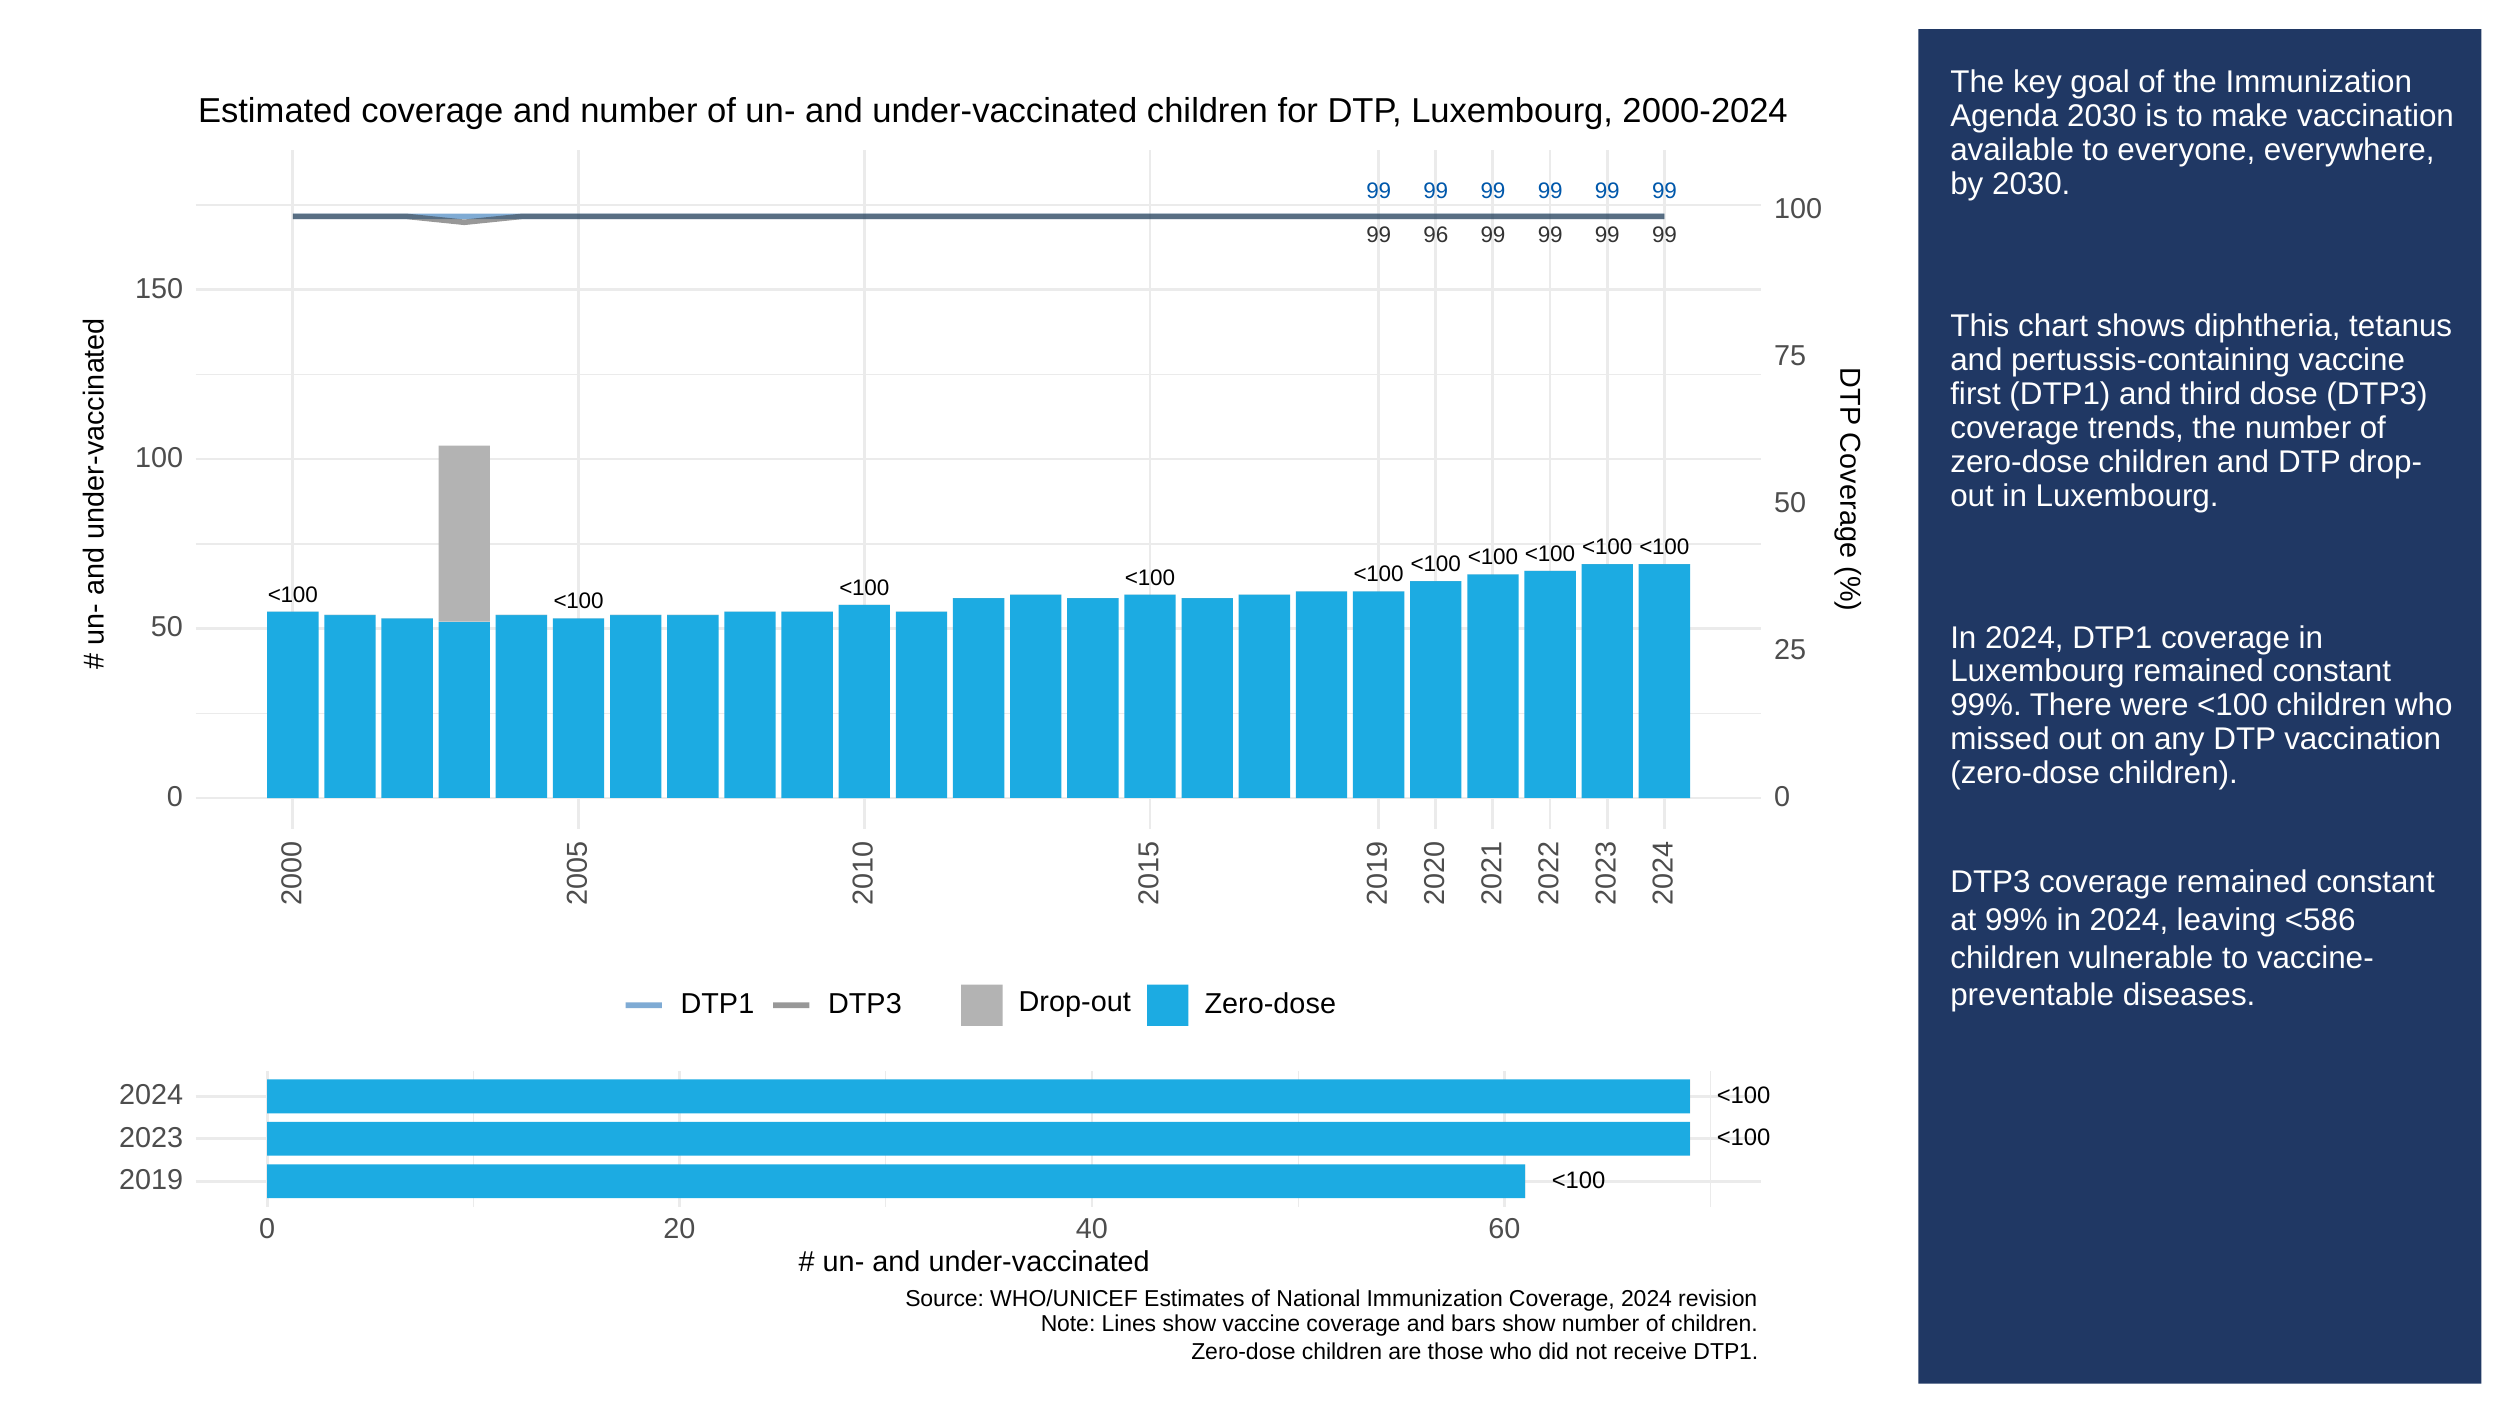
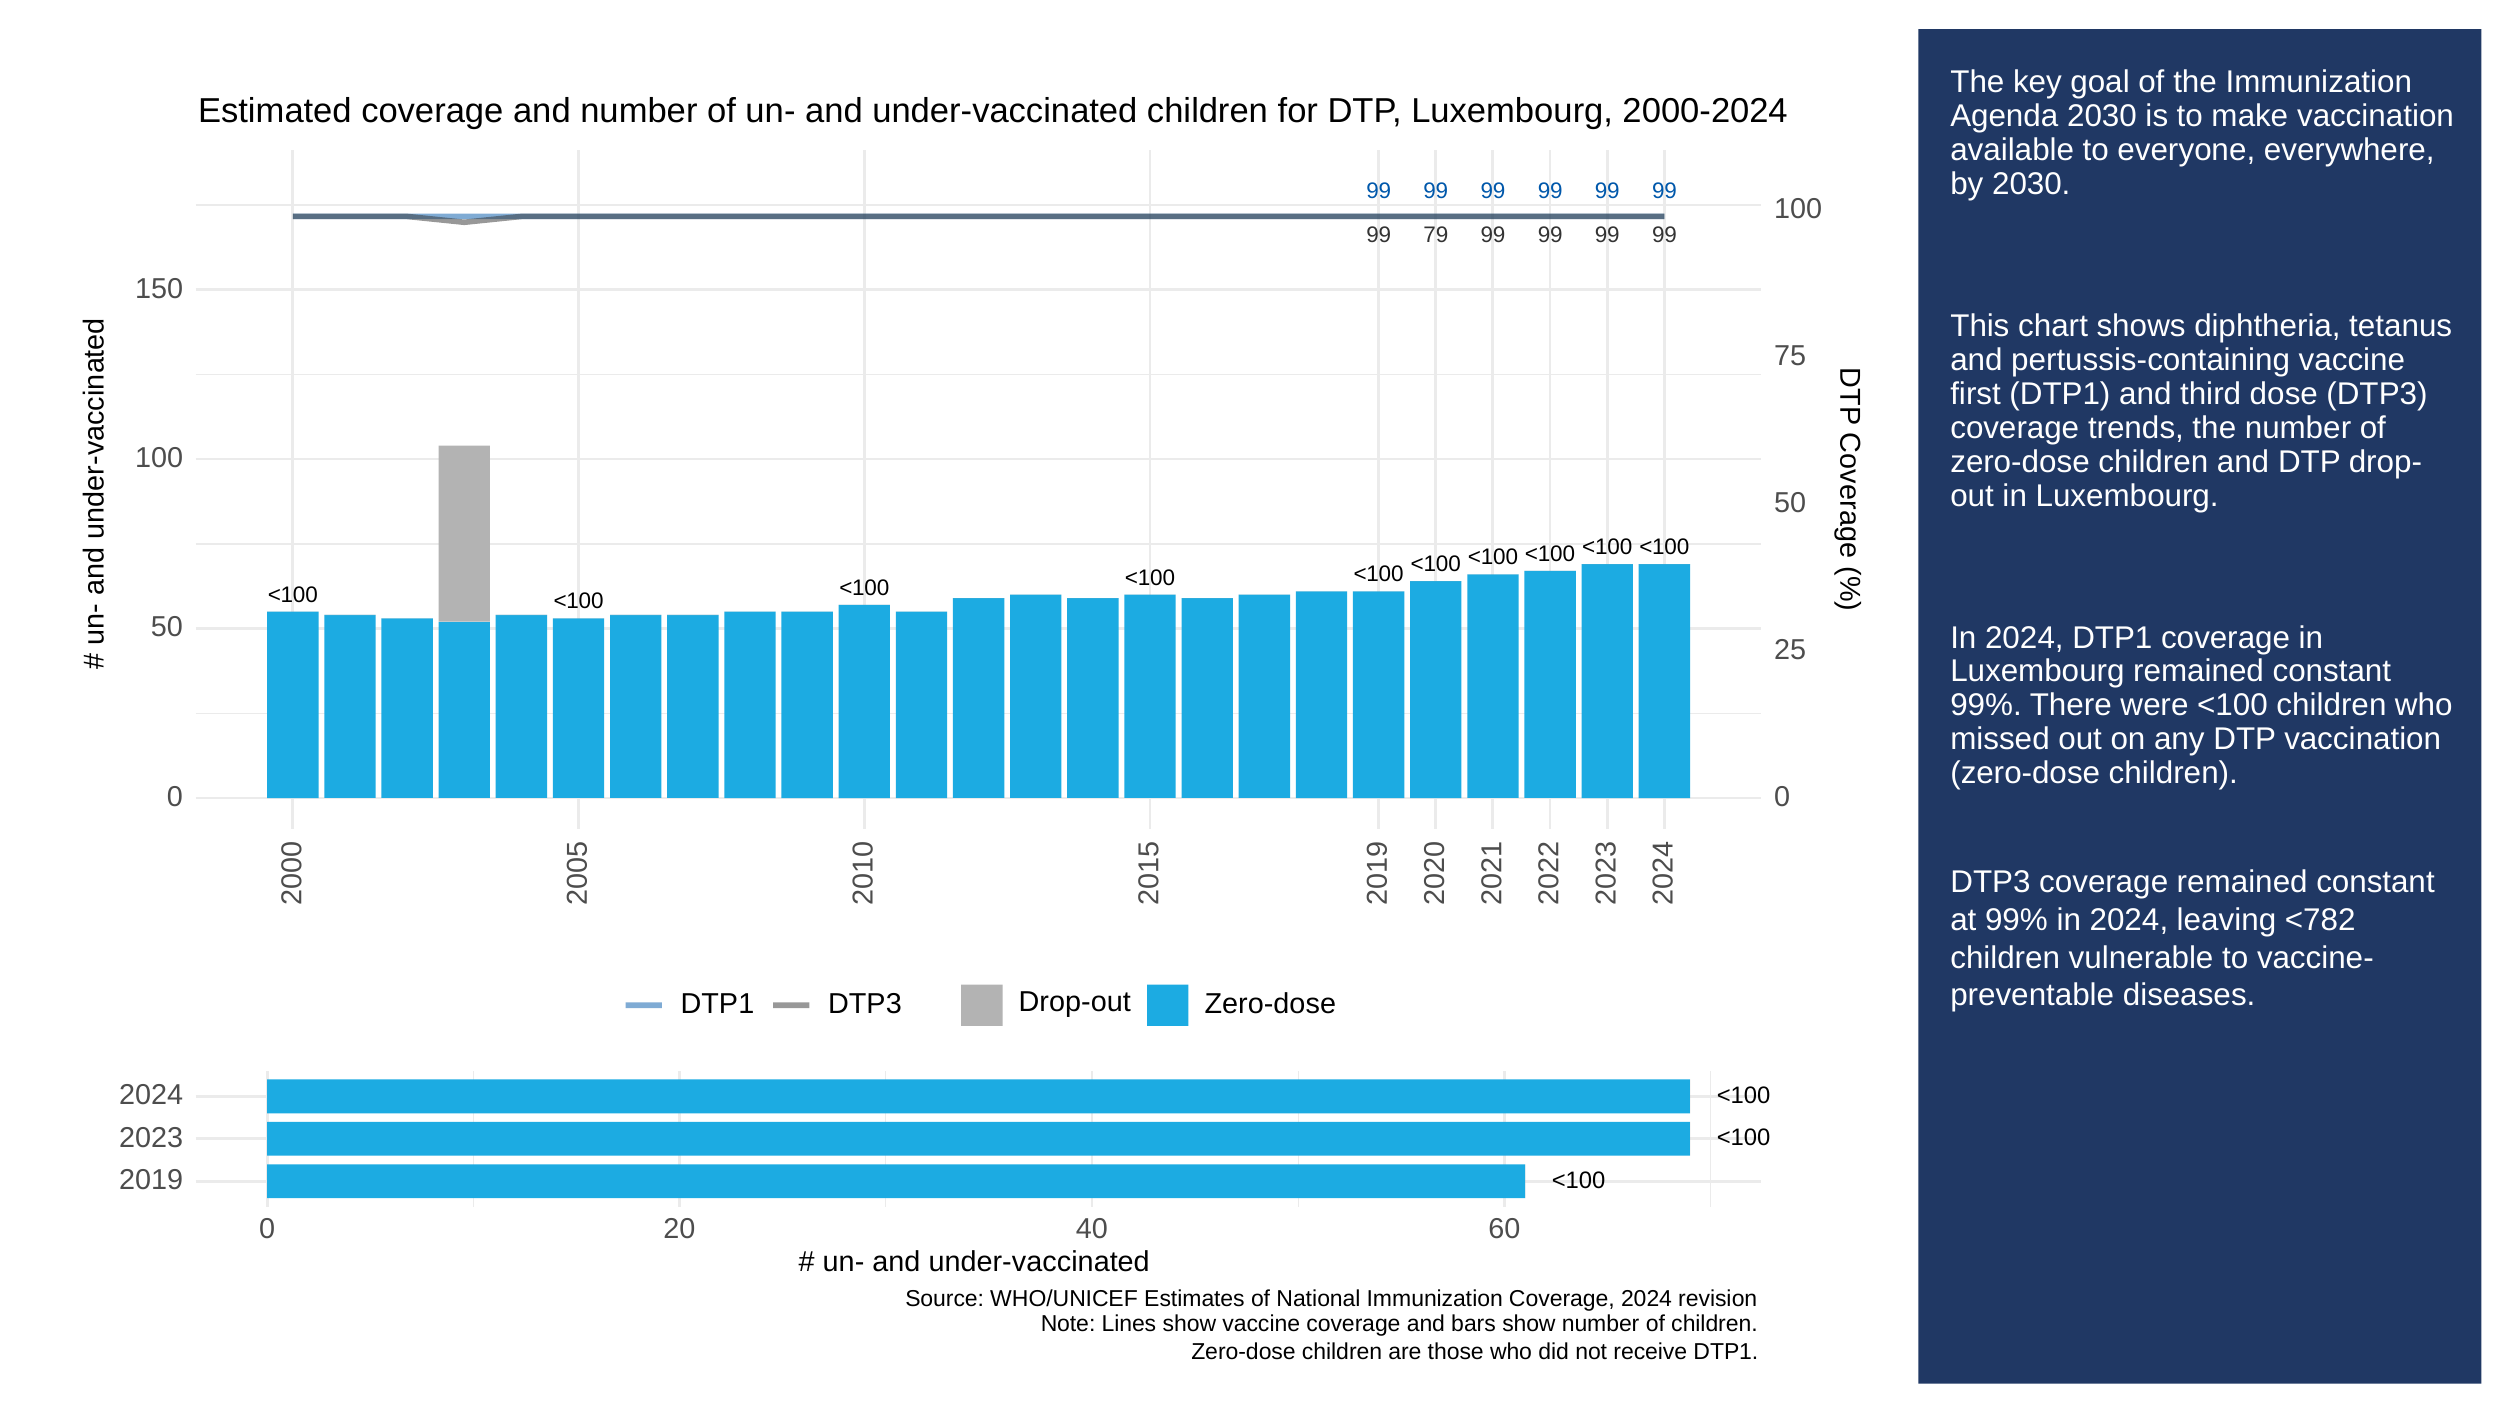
96: 96 -> 79
<586: <586 -> <782
